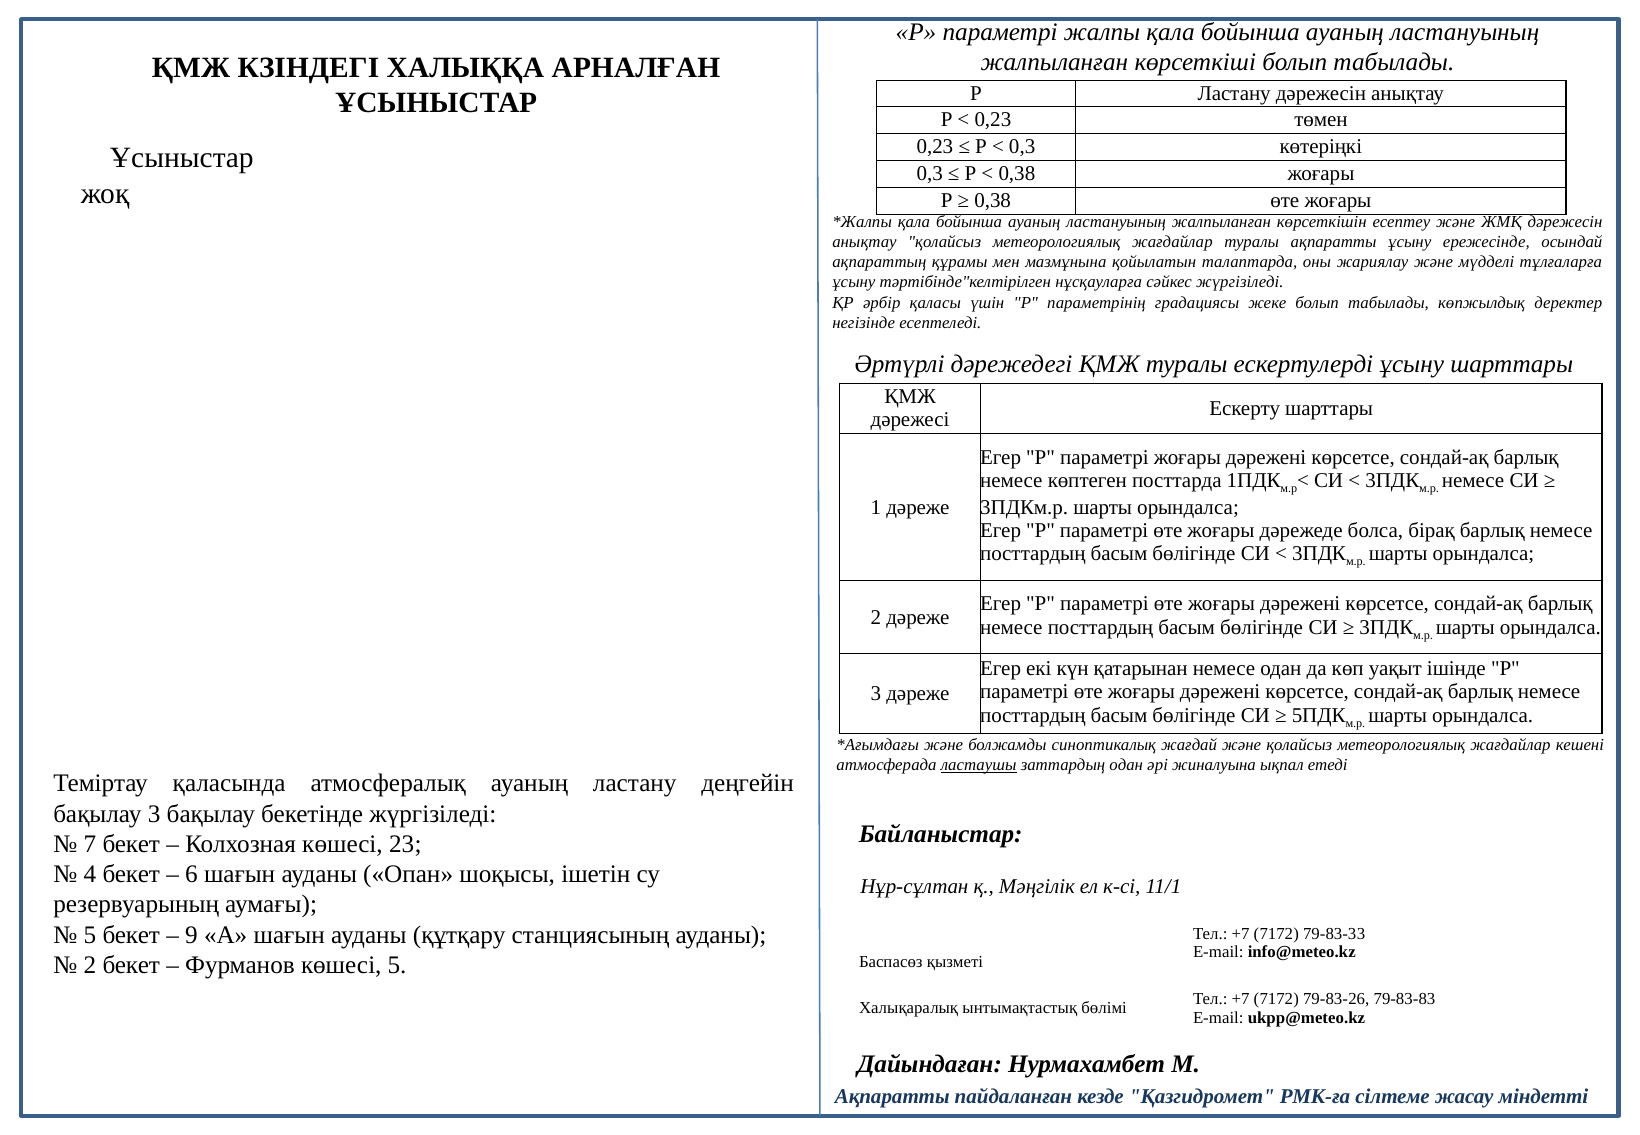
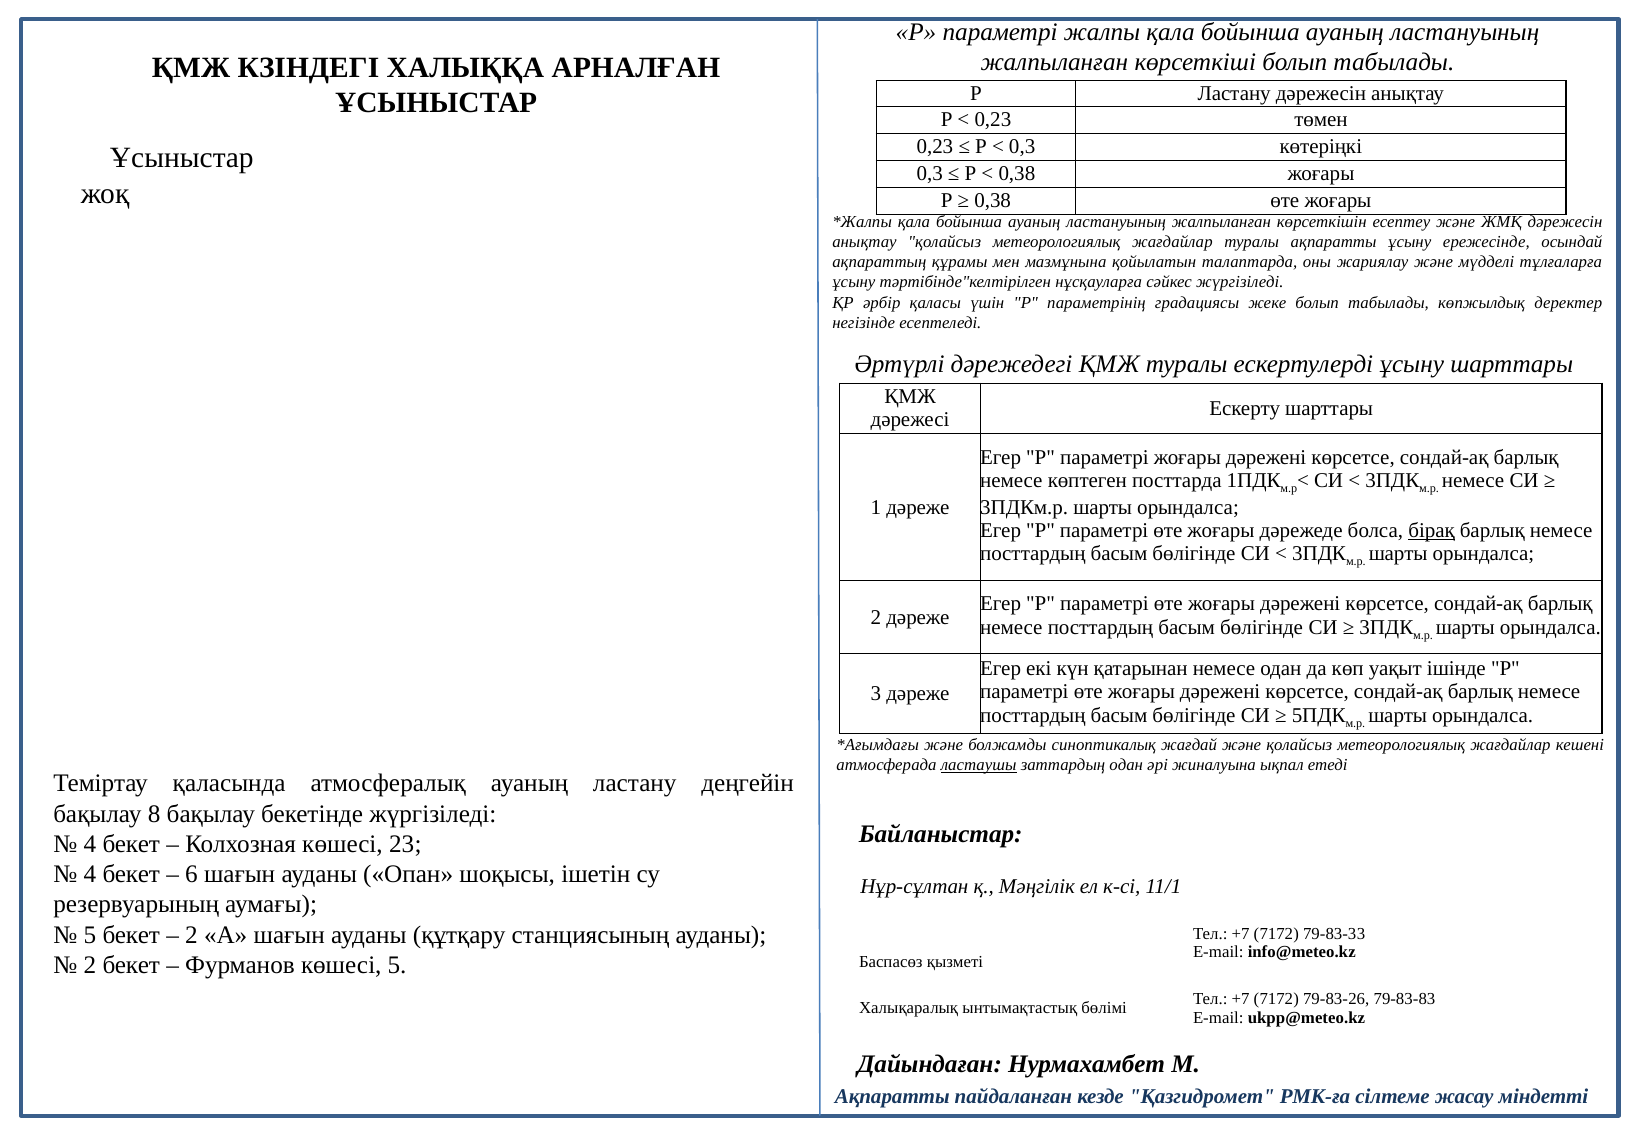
бірақ underline: none -> present
бақылау 3: 3 -> 8
7 at (90, 844): 7 -> 4
9 at (191, 935): 9 -> 2
